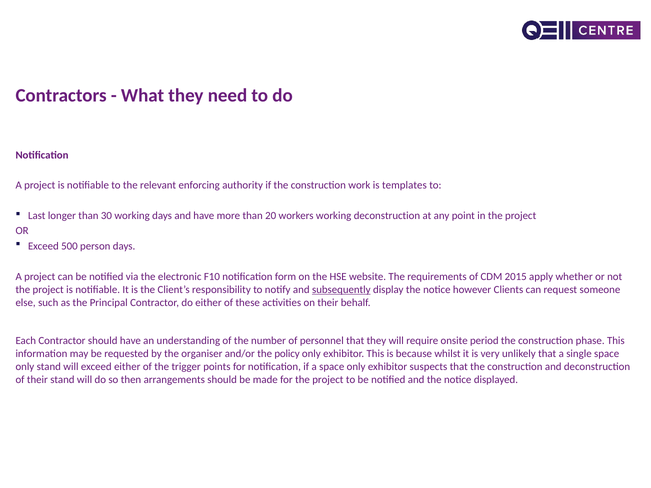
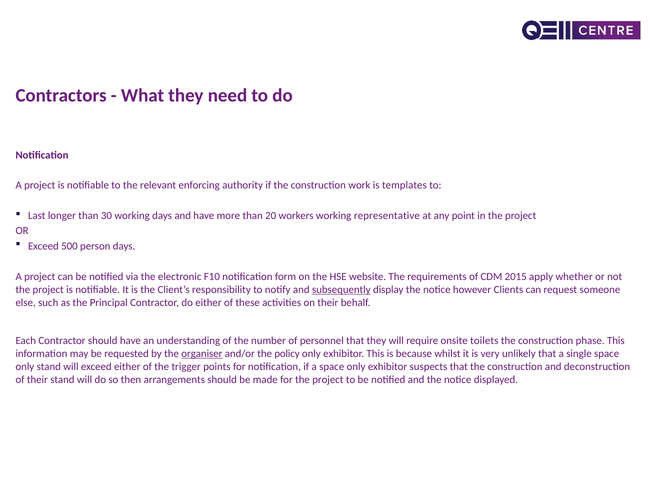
working deconstruction: deconstruction -> representative
period: period -> toilets
organiser underline: none -> present
